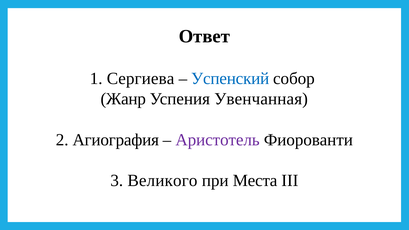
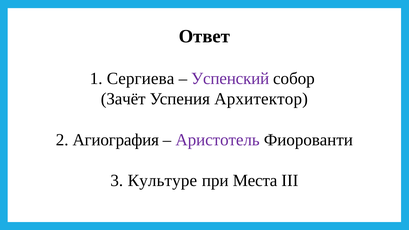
Успенский colour: blue -> purple
Жанр: Жанр -> Зачёт
Увенчанная: Увенчанная -> Архитектор
Великого: Великого -> Культуре
